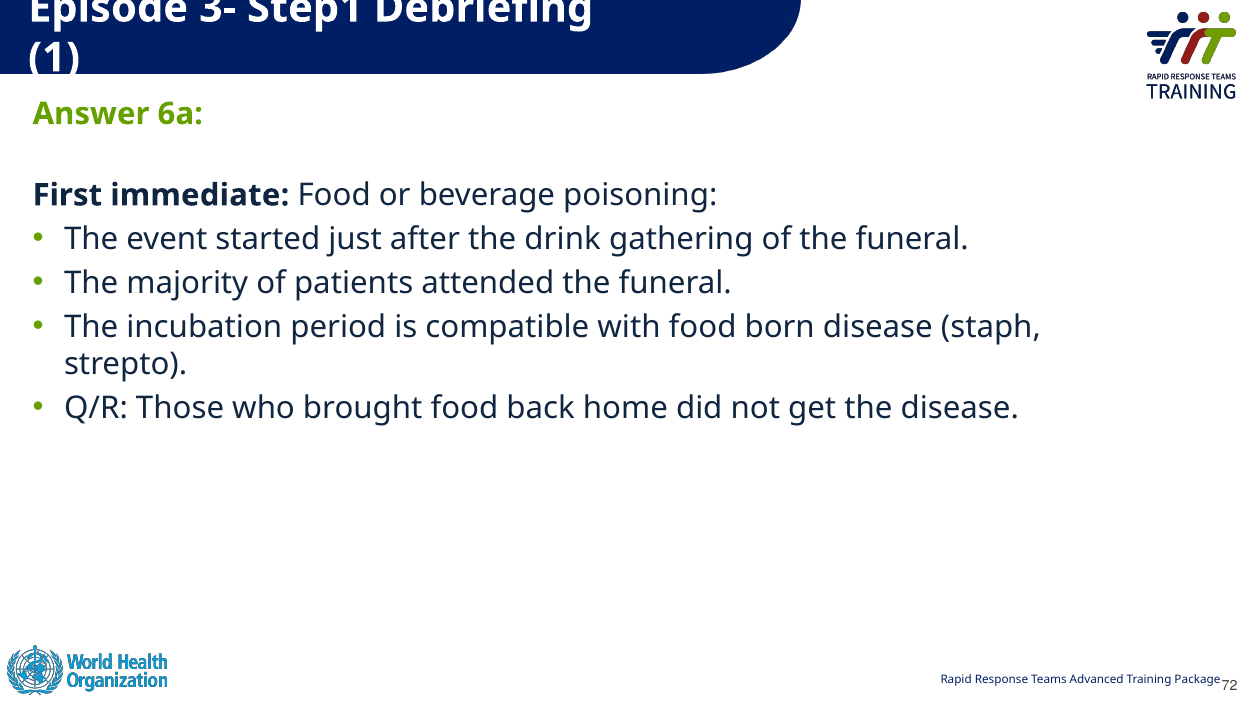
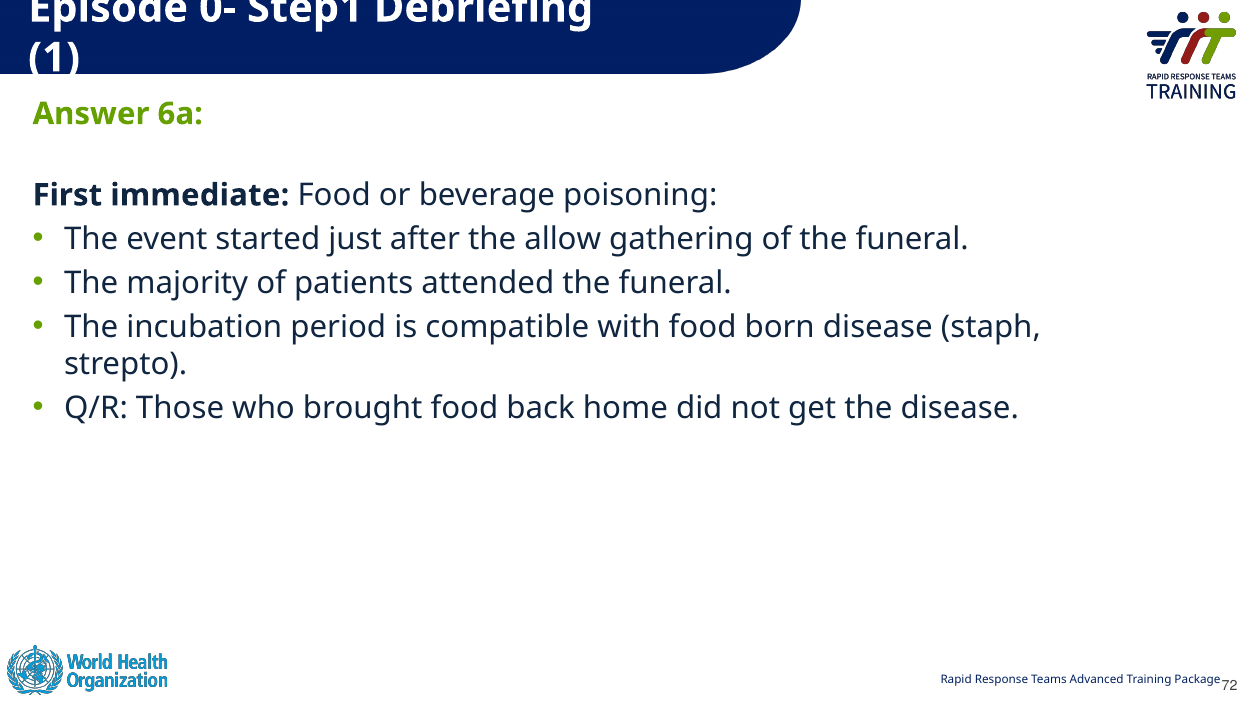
3-: 3- -> 0-
drink: drink -> allow
